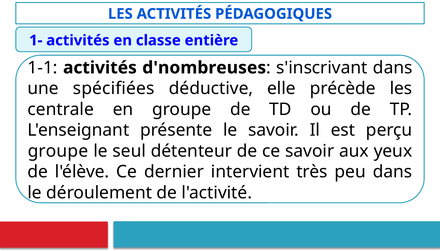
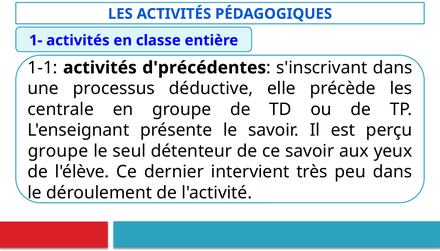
d'nombreuses: d'nombreuses -> d'précédentes
spécifiées: spécifiées -> processus
